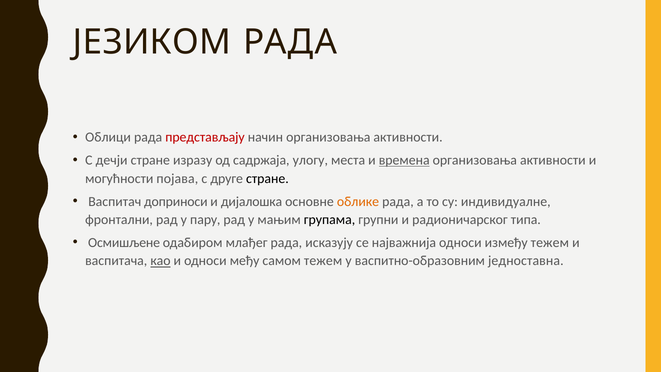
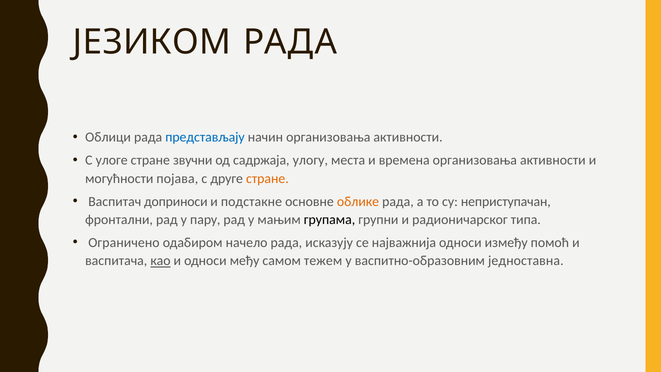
представљају colour: red -> blue
дечји: дечји -> улоге
изразу: изразу -> звучни
времена underline: present -> none
стране at (267, 178) colour: black -> orange
дијалошка: дијалошка -> подстакне
индивидуалне: индивидуалне -> неприступачан
Осмишљене: Осмишљене -> Ограничено
млађег: млађег -> начело
између тежем: тежем -> помоћ
